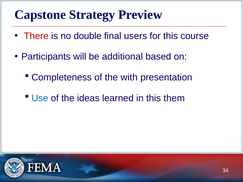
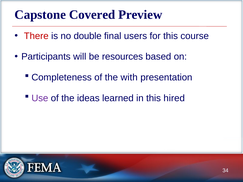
Strategy: Strategy -> Covered
additional: additional -> resources
Use colour: blue -> purple
them: them -> hired
